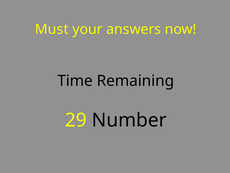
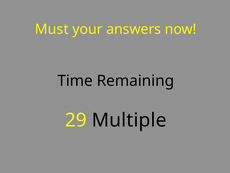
Number: Number -> Multiple
